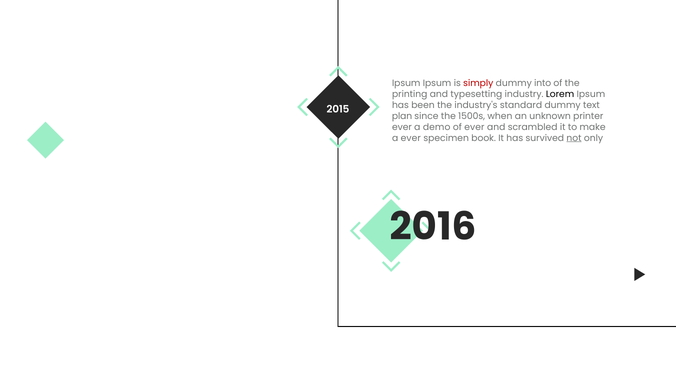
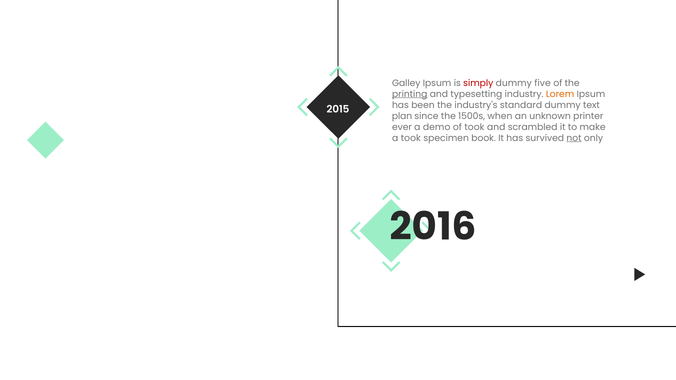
Ipsum at (406, 83): Ipsum -> Galley
into: into -> five
printing underline: none -> present
Lorem colour: black -> orange
of ever: ever -> took
a ever: ever -> took
